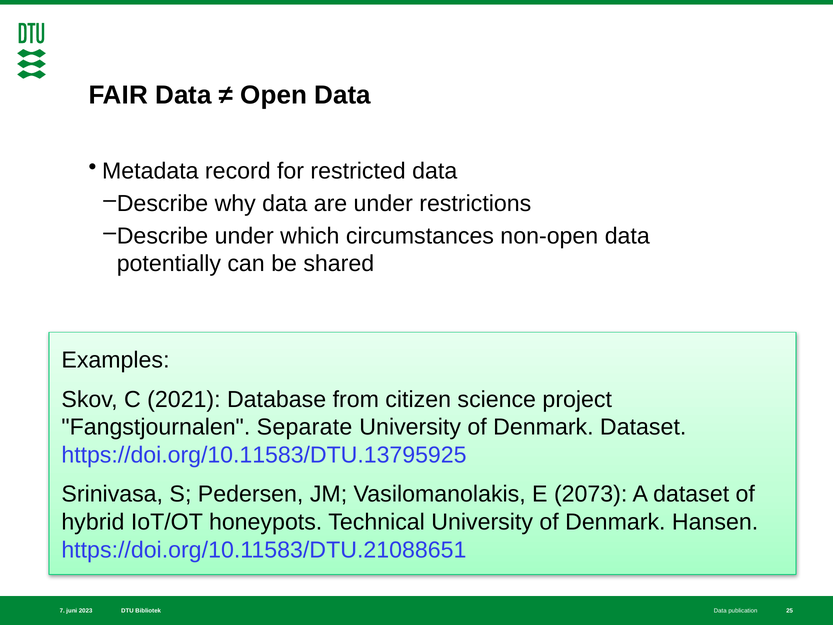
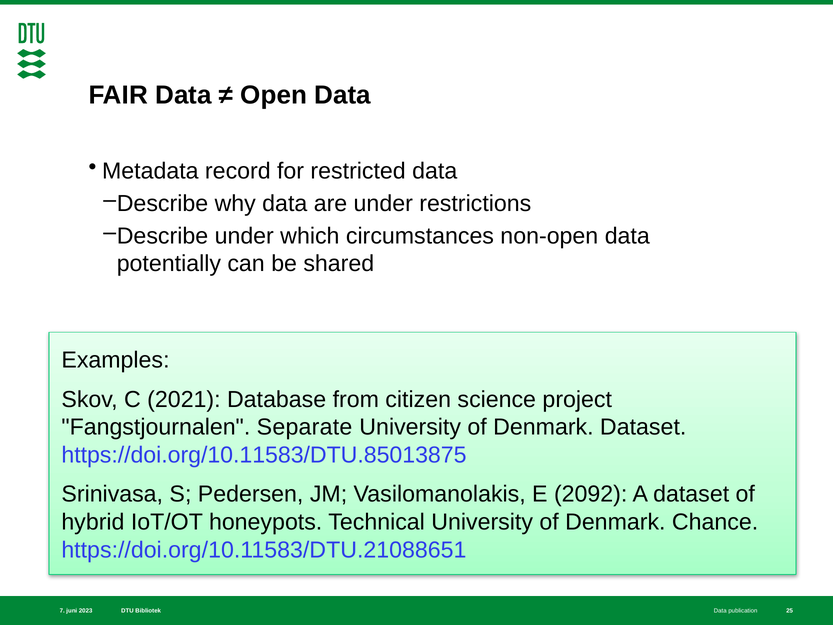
https://doi.org/10.11583/DTU.13795925: https://doi.org/10.11583/DTU.13795925 -> https://doi.org/10.11583/DTU.85013875
2073: 2073 -> 2092
Hansen: Hansen -> Chance
